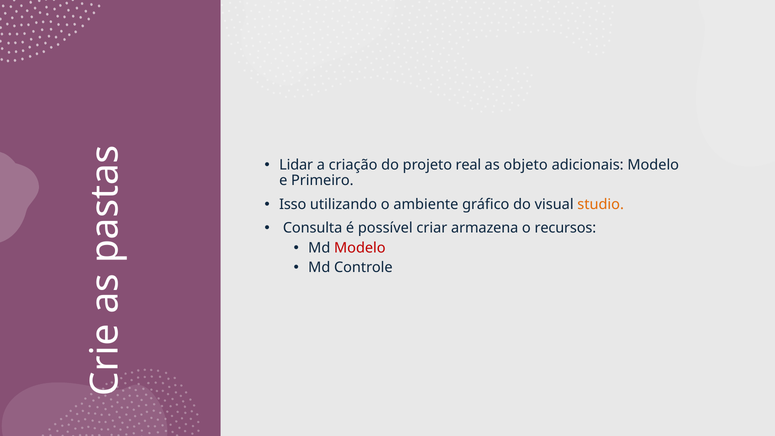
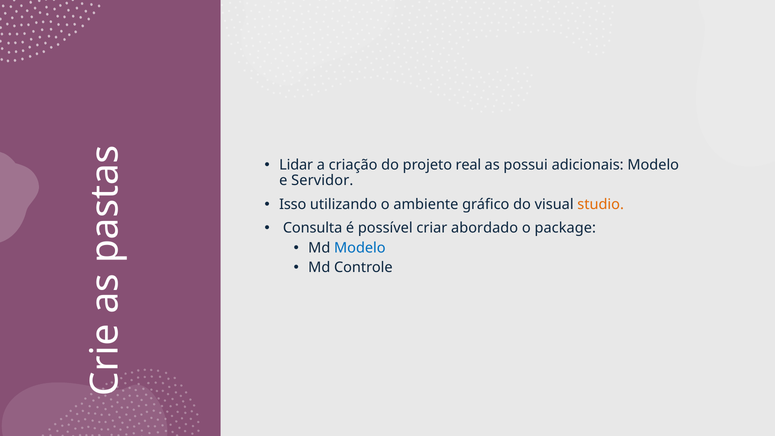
objeto: objeto -> possui
Primeiro: Primeiro -> Servidor
armazena: armazena -> abordado
recursos: recursos -> package
Modelo at (360, 248) colour: red -> blue
